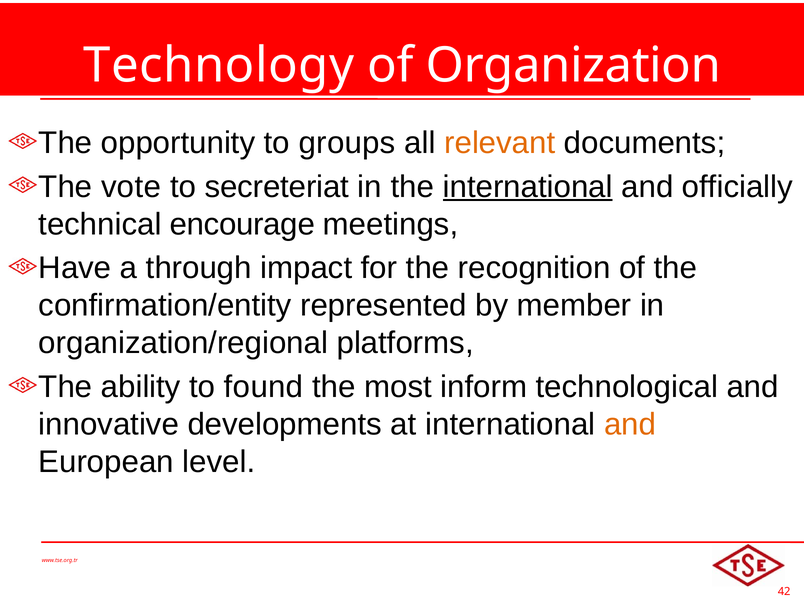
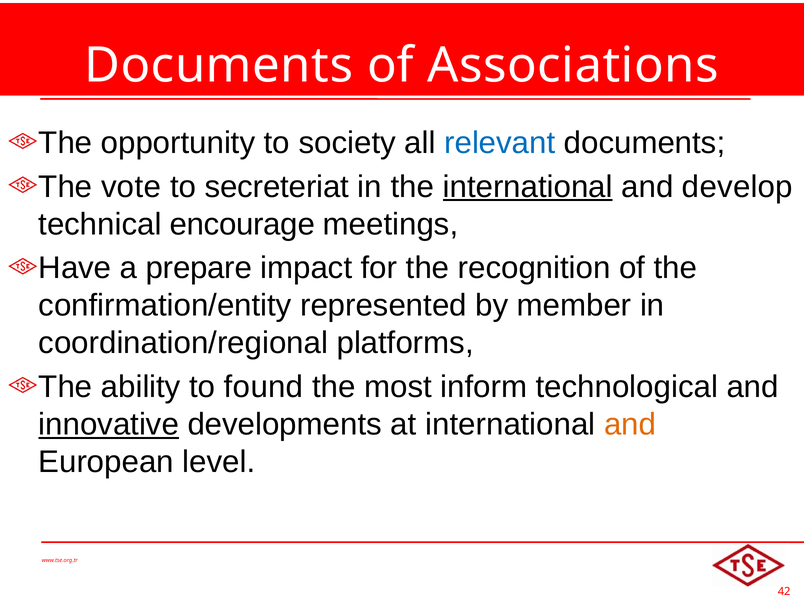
Technology at (219, 66): Technology -> Documents
Organization: Organization -> Associations
groups: groups -> society
relevant colour: orange -> blue
officially: officially -> develop
through: through -> prepare
organization/regional: organization/regional -> coordination/regional
innovative underline: none -> present
